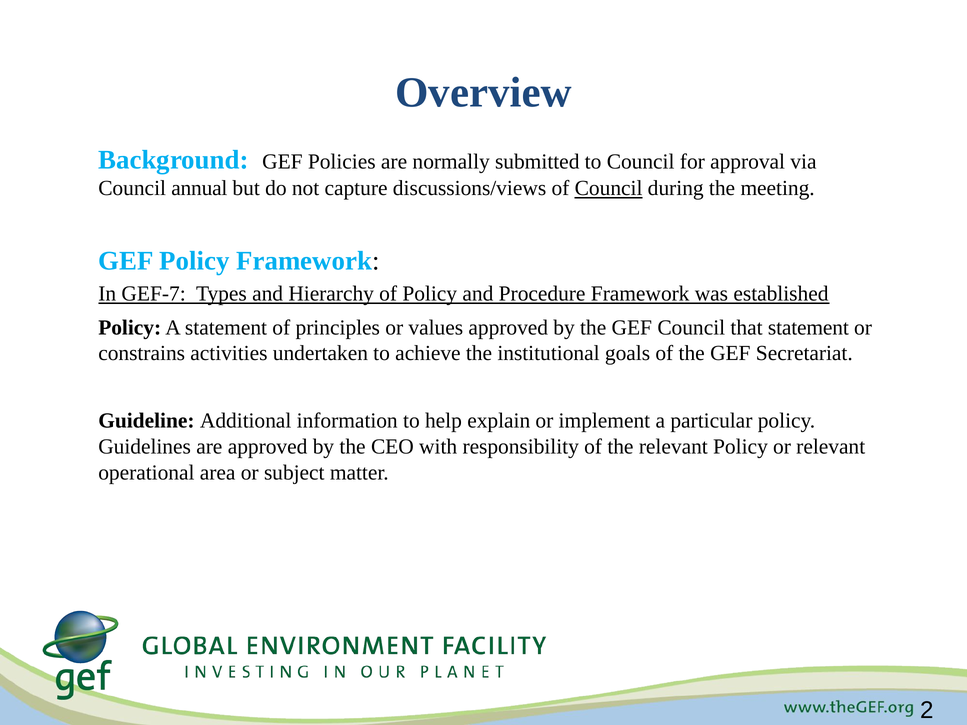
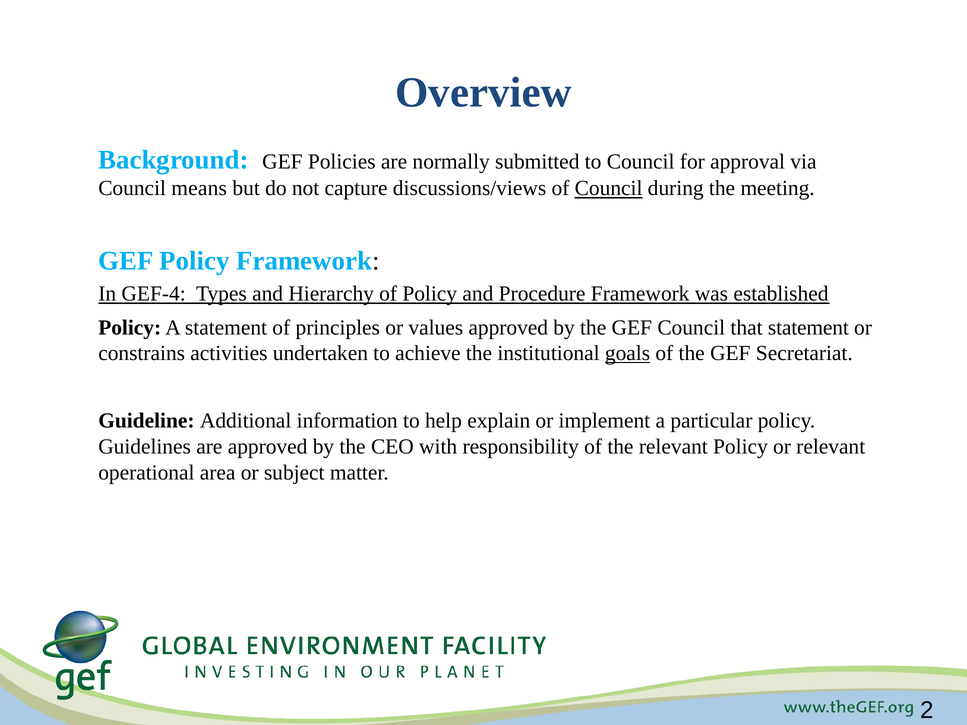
annual: annual -> means
GEF-7: GEF-7 -> GEF-4
goals underline: none -> present
